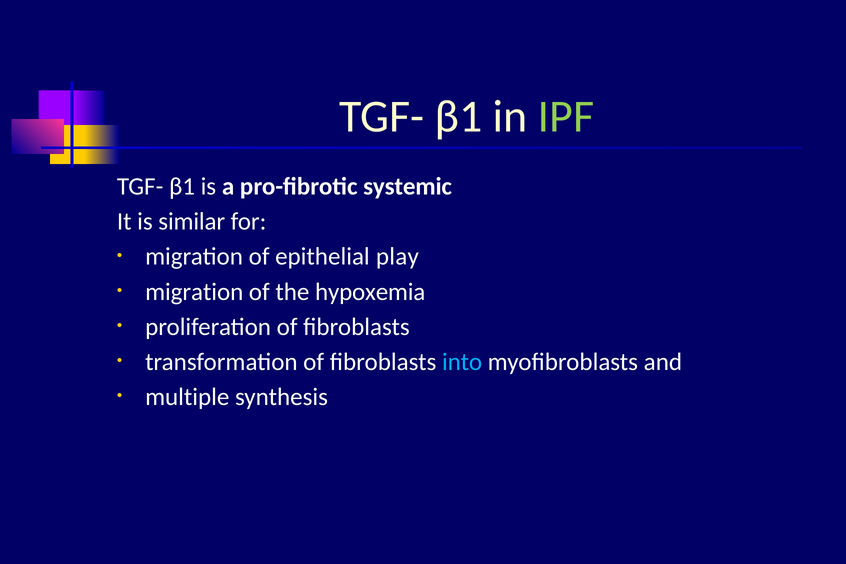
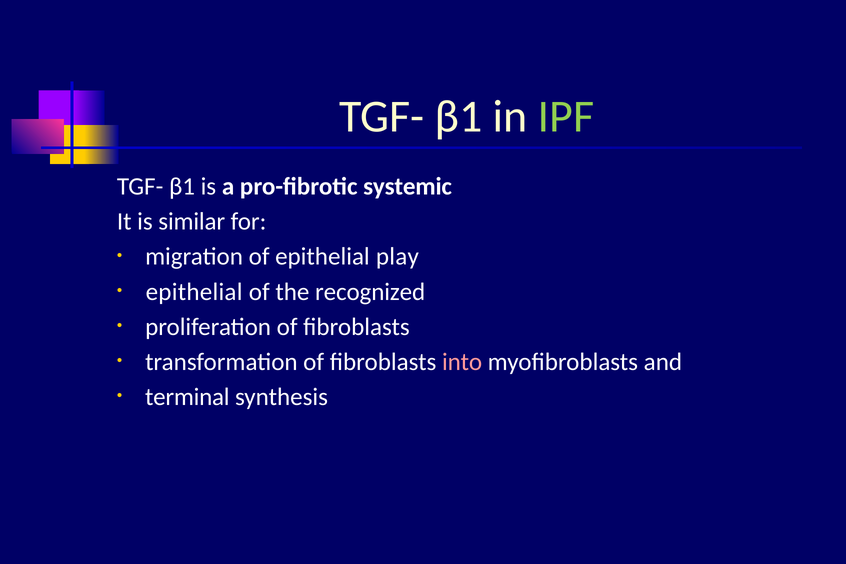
migration at (194, 292): migration -> epithelial
hypoxemia: hypoxemia -> recognized
into colour: light blue -> pink
multiple: multiple -> terminal
